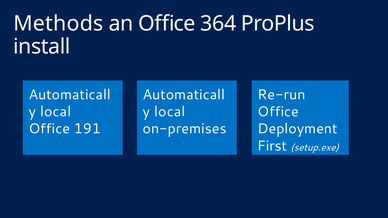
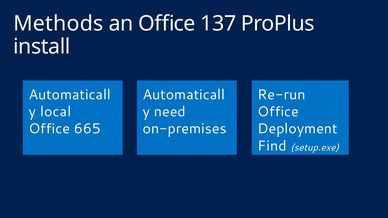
364: 364 -> 137
local at (170, 112): local -> need
191: 191 -> 665
First: First -> Find
